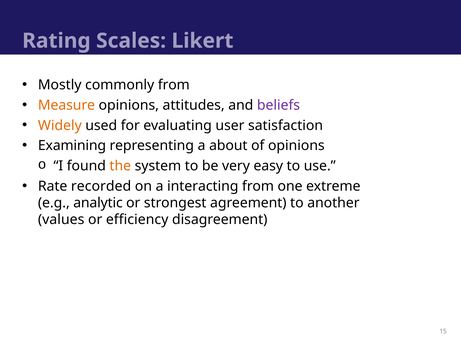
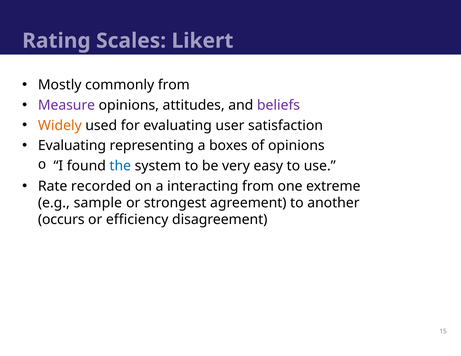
Measure colour: orange -> purple
Examining at (72, 146): Examining -> Evaluating
about: about -> boxes
the colour: orange -> blue
analytic: analytic -> sample
values: values -> occurs
